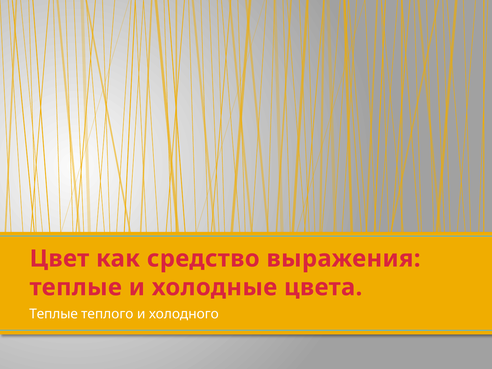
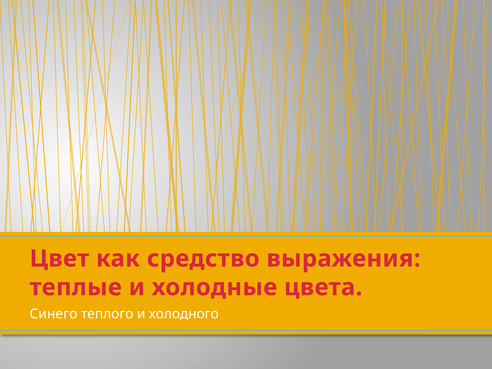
Теплые at (54, 314): Теплые -> Синего
